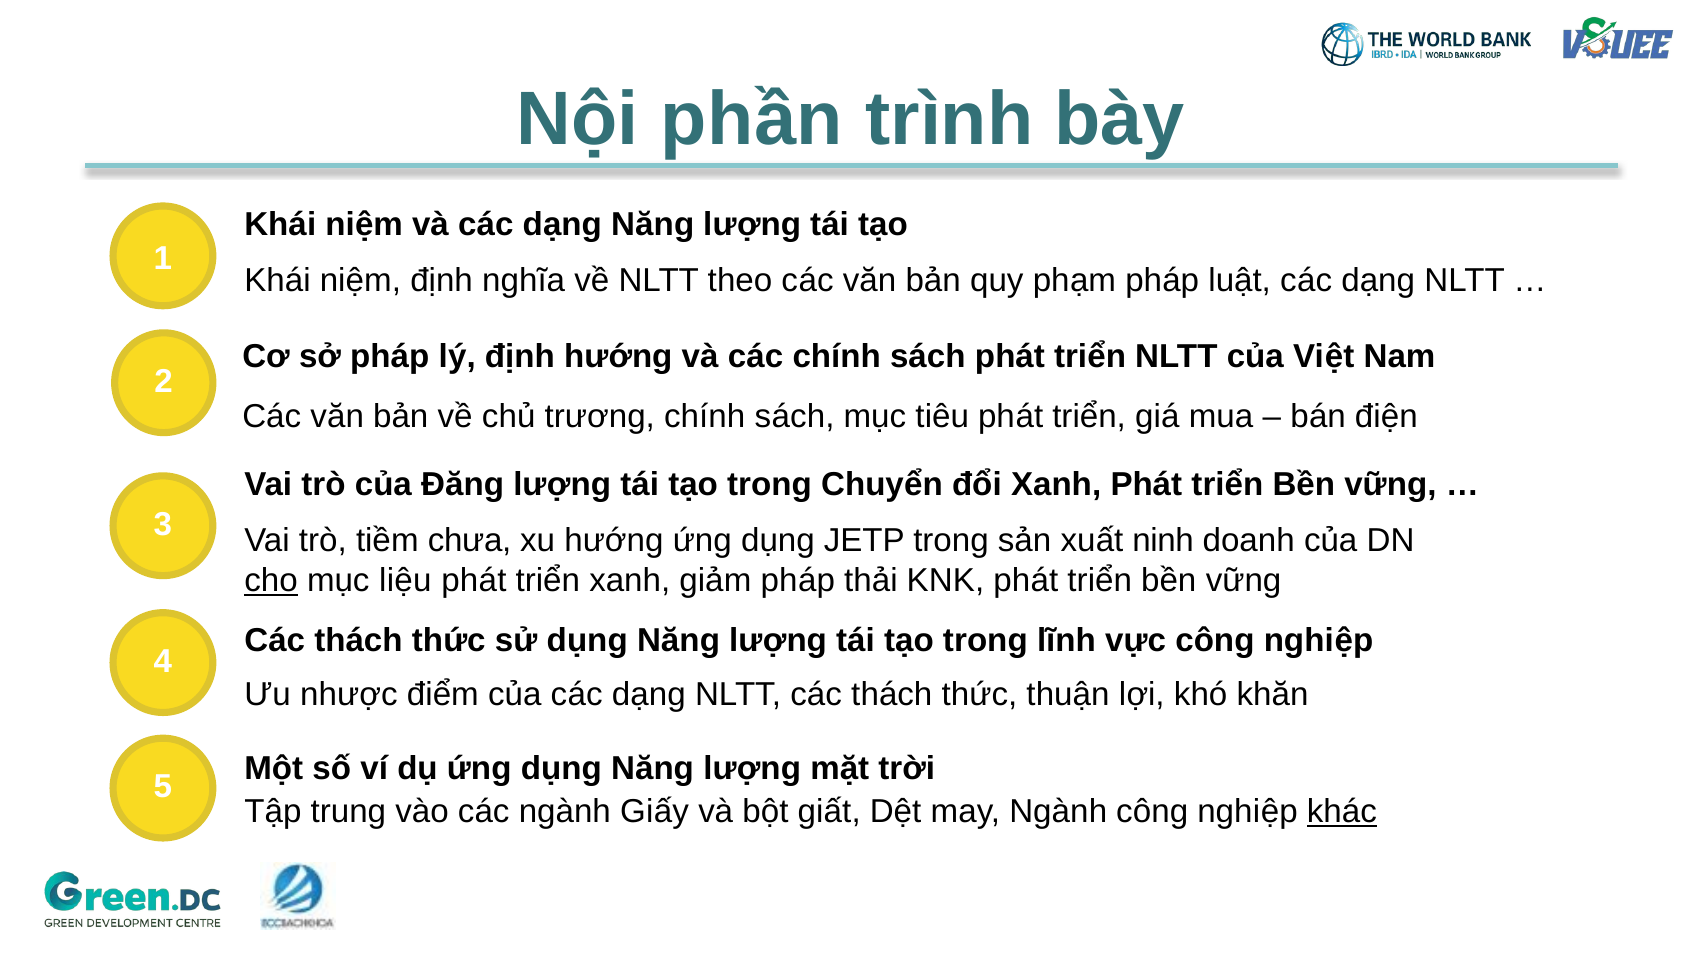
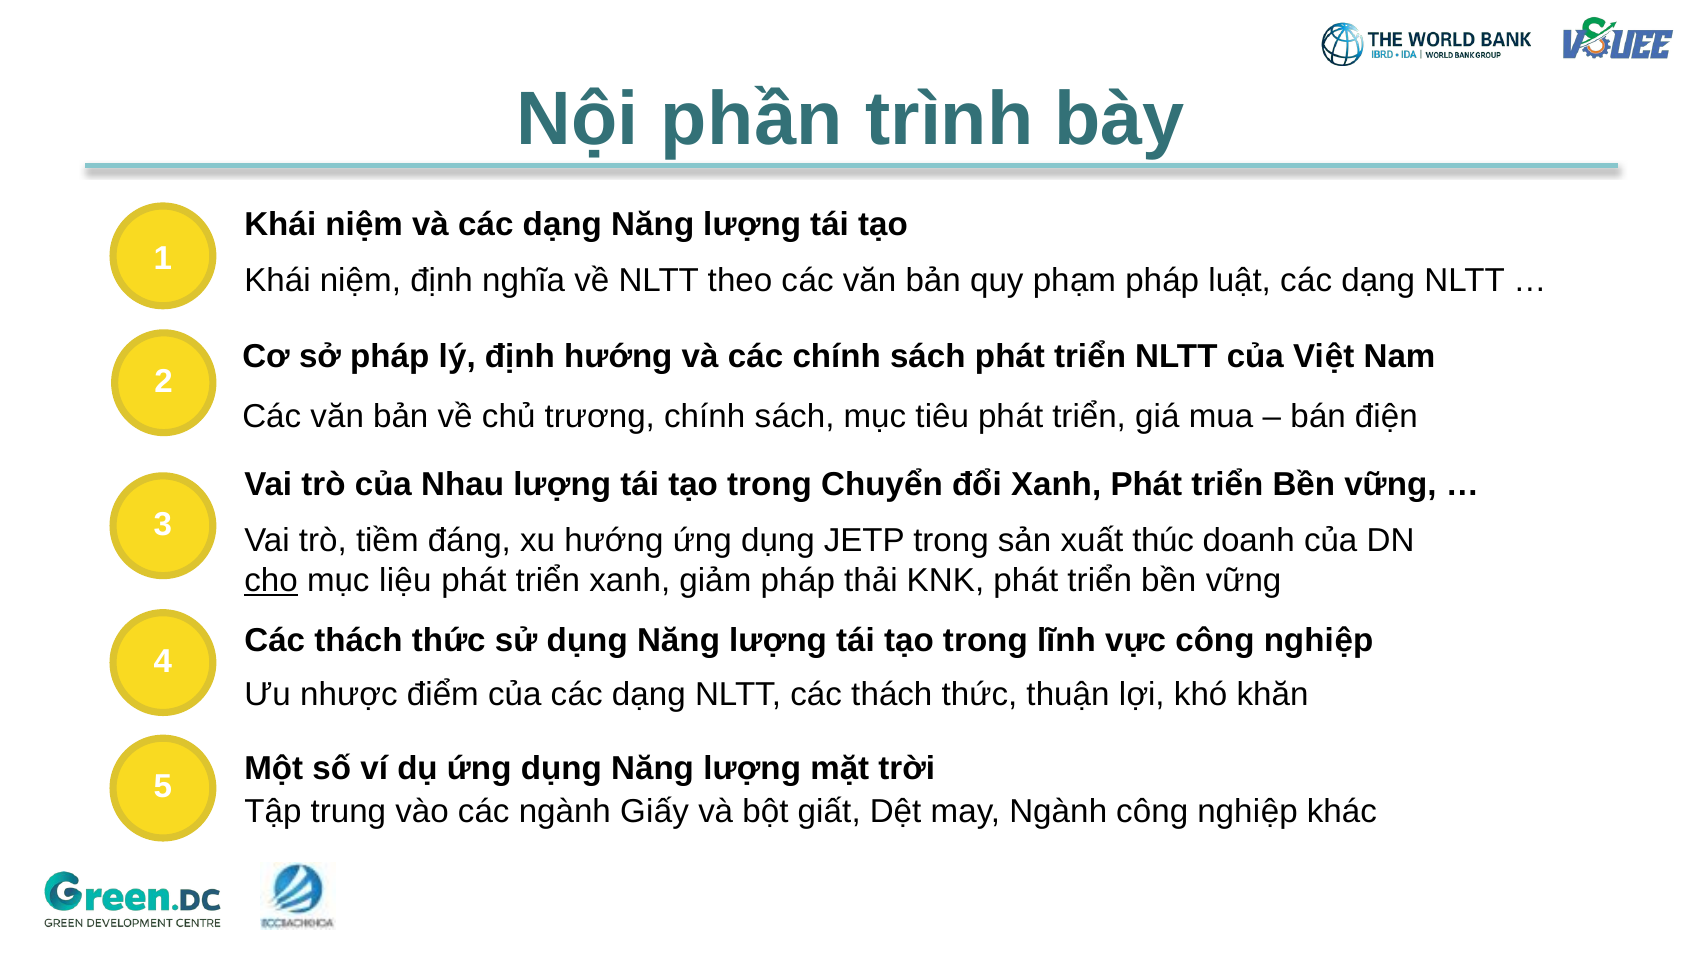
Đăng: Đăng -> Nhau
chưa: chưa -> đáng
ninh: ninh -> thúc
khác underline: present -> none
